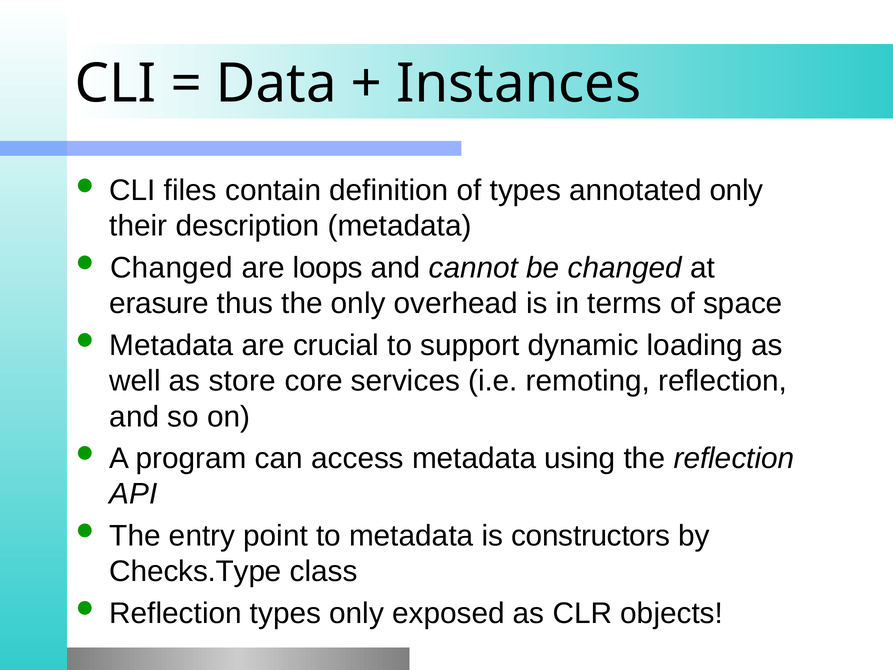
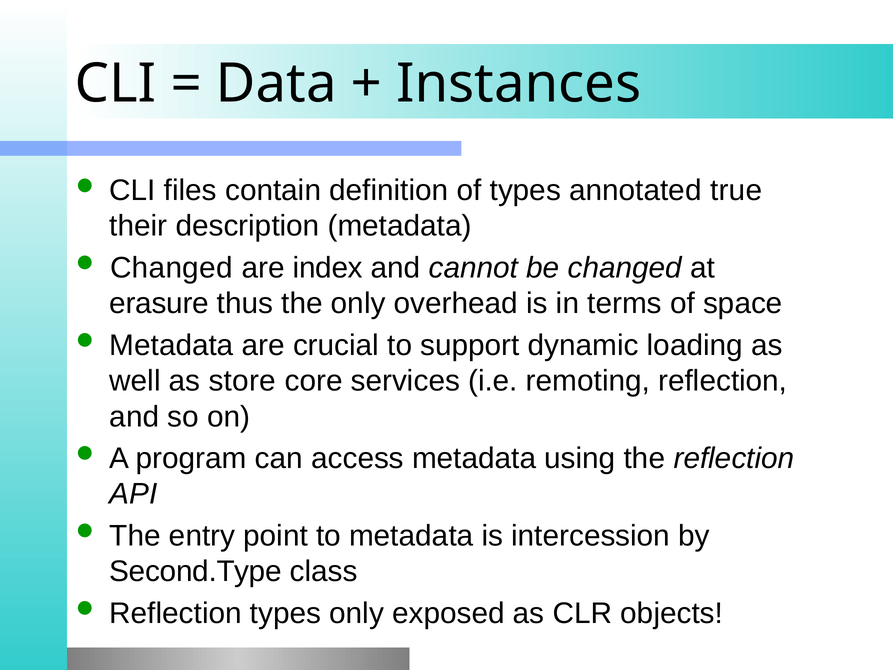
annotated only: only -> true
loops: loops -> index
constructors: constructors -> intercession
Checks.Type: Checks.Type -> Second.Type
